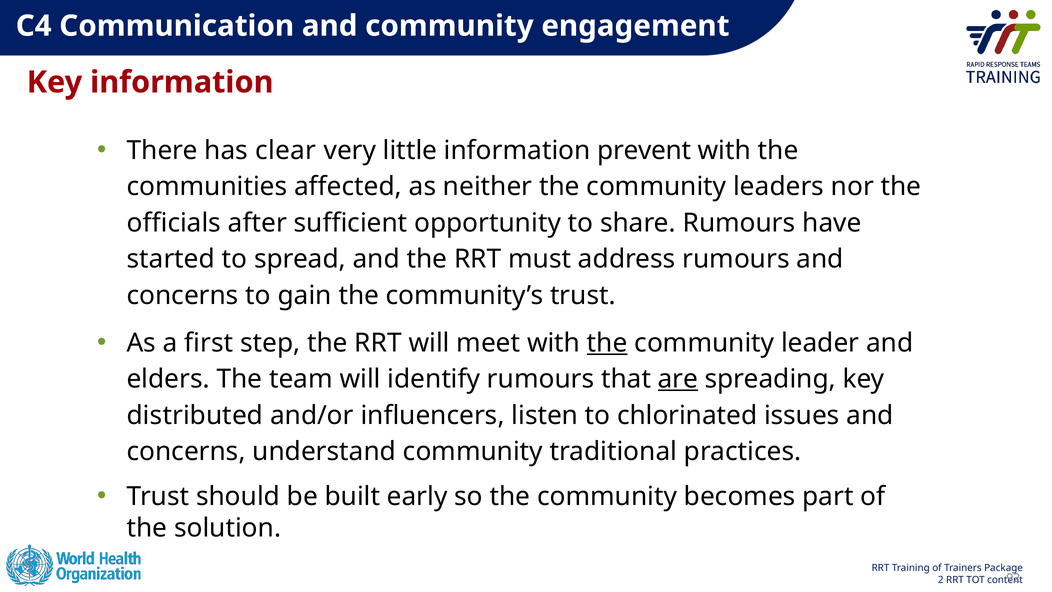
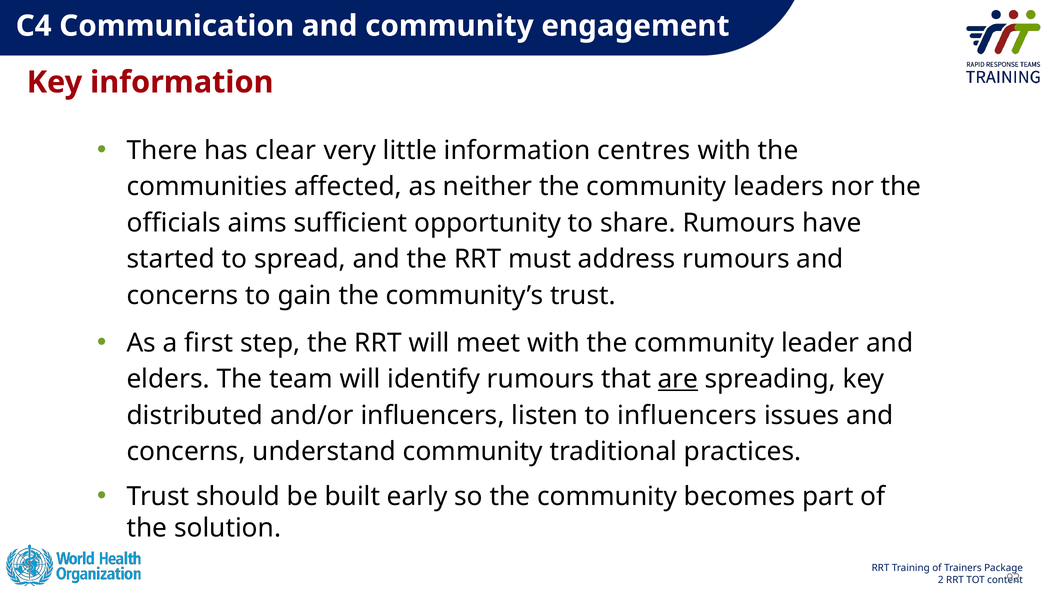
prevent: prevent -> centres
after: after -> aims
the at (607, 343) underline: present -> none
to chlorinated: chlorinated -> influencers
